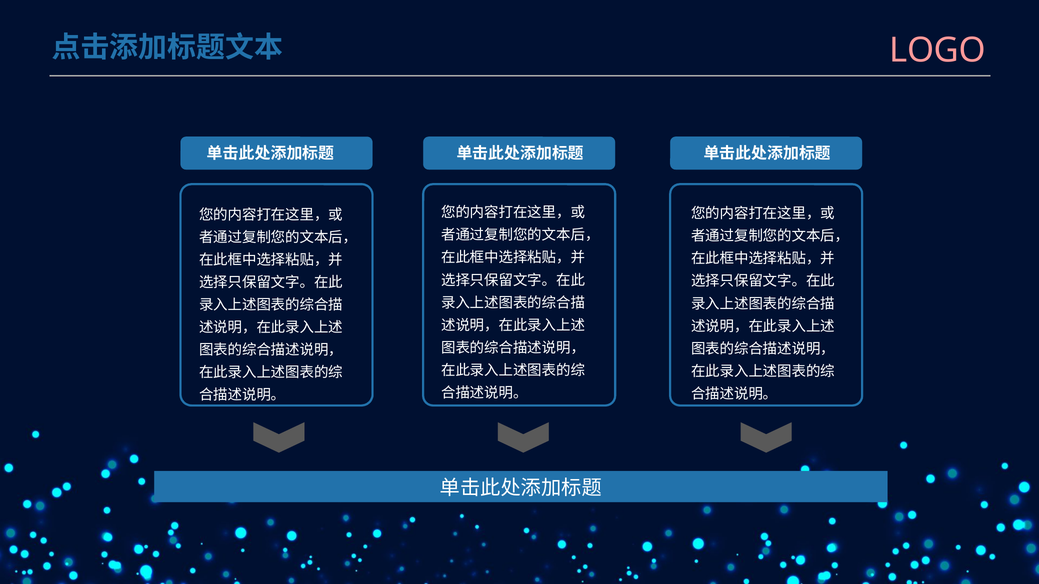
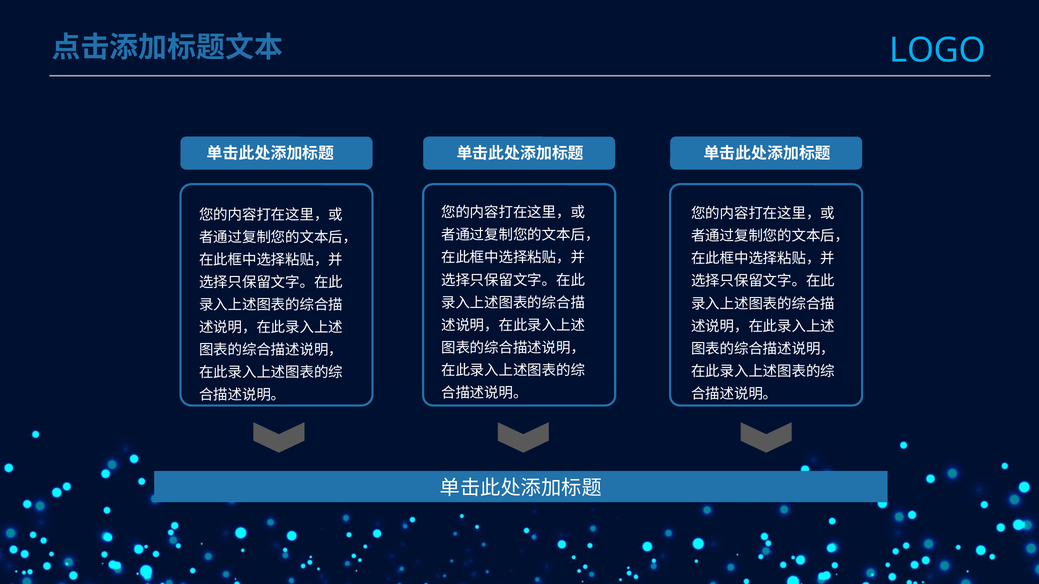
LOGO colour: pink -> light blue
